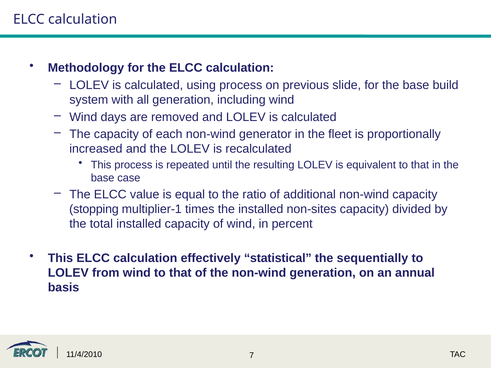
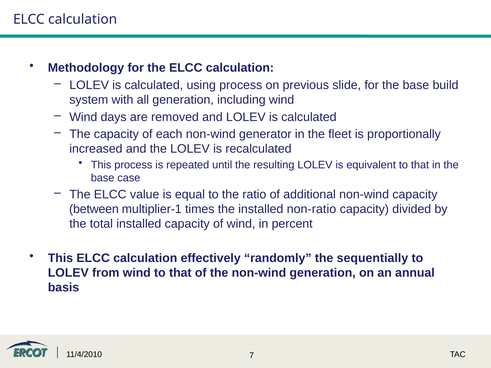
stopping: stopping -> between
non-sites: non-sites -> non-ratio
statistical: statistical -> randomly
